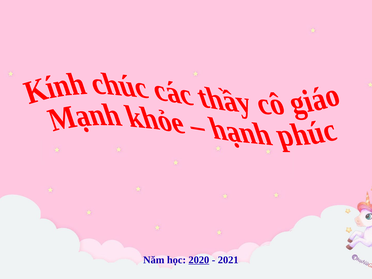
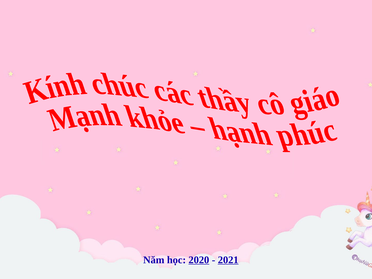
2021 underline: none -> present
